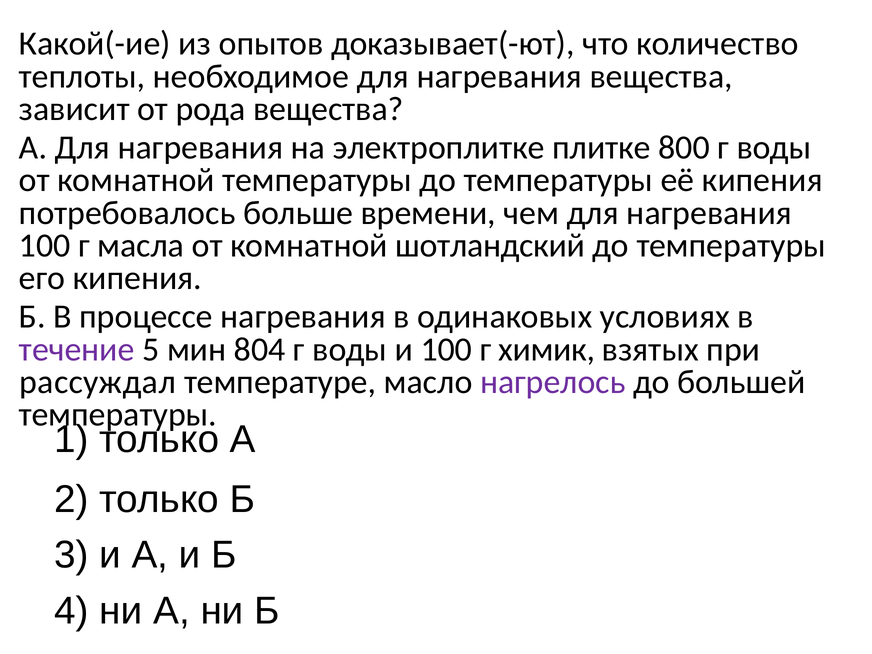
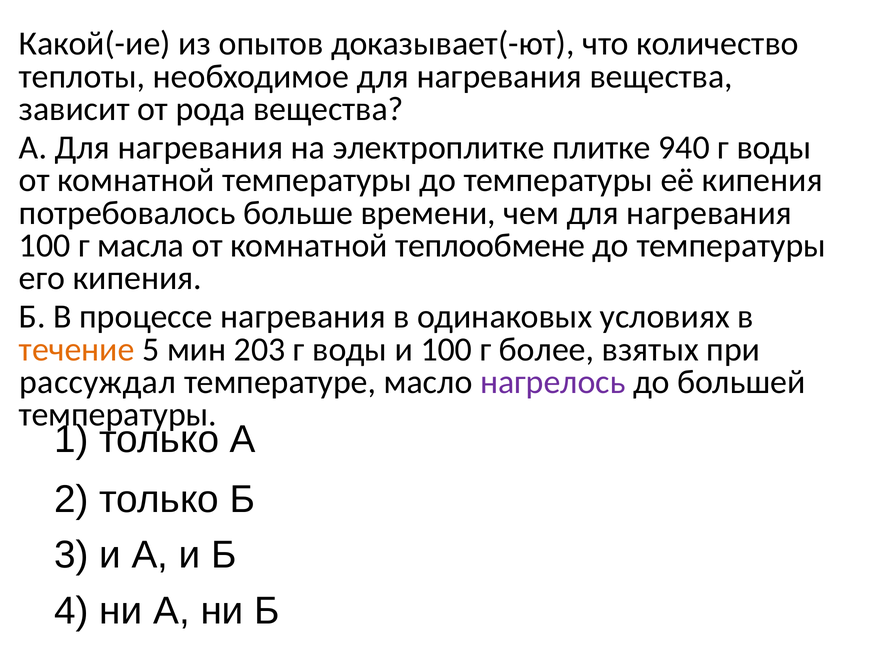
800: 800 -> 940
шотландский: шотландский -> теплообмене
течение colour: purple -> orange
804: 804 -> 203
химик: химик -> более
